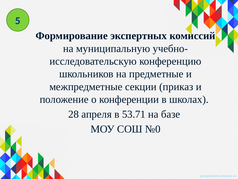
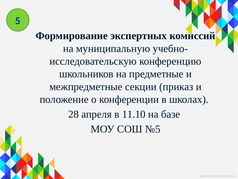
53.71: 53.71 -> 11.10
№0: №0 -> №5
